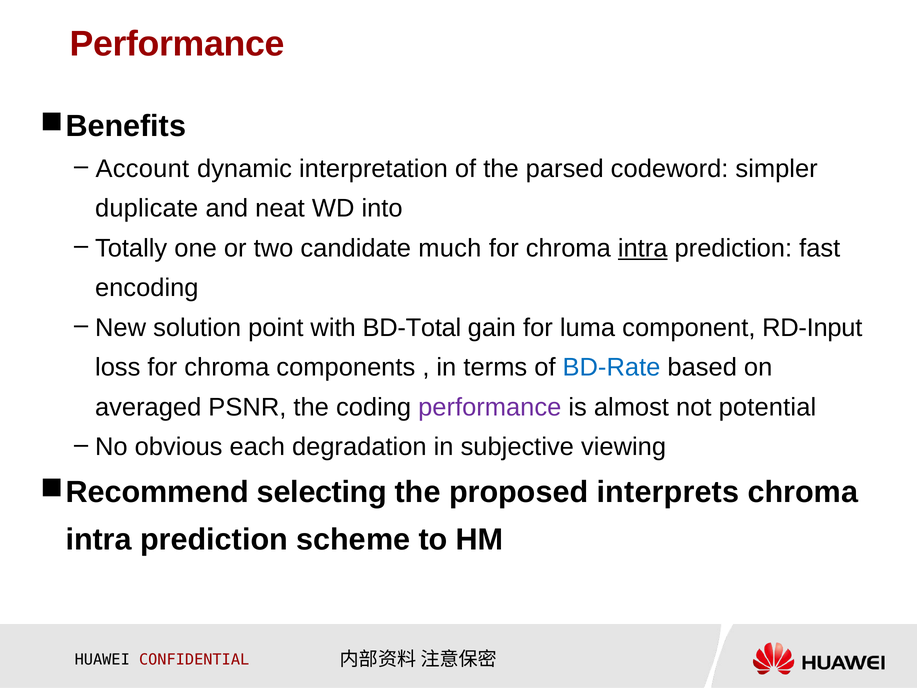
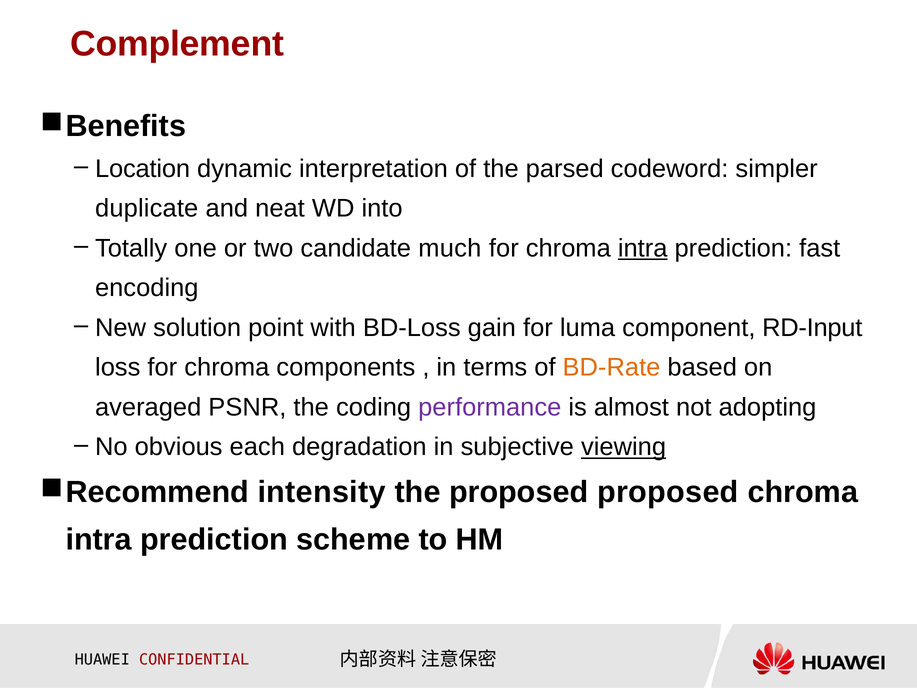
Performance at (177, 44): Performance -> Complement
Account: Account -> Location
BD-Total: BD-Total -> BD-Loss
BD-Rate colour: blue -> orange
potential: potential -> adopting
viewing underline: none -> present
selecting: selecting -> intensity
proposed interprets: interprets -> proposed
